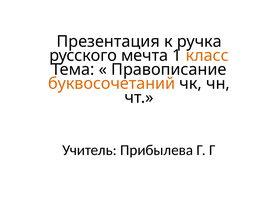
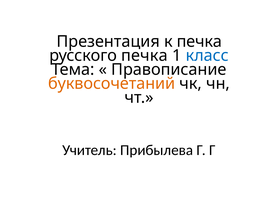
к ручка: ручка -> печка
русского мечта: мечта -> печка
класс colour: orange -> blue
